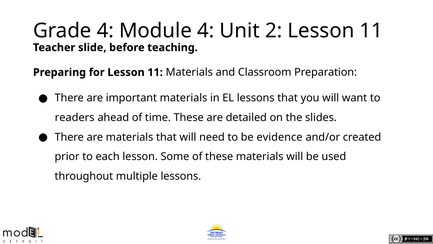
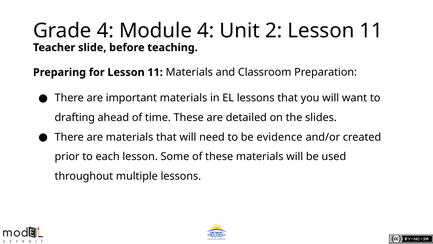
readers: readers -> drafting
